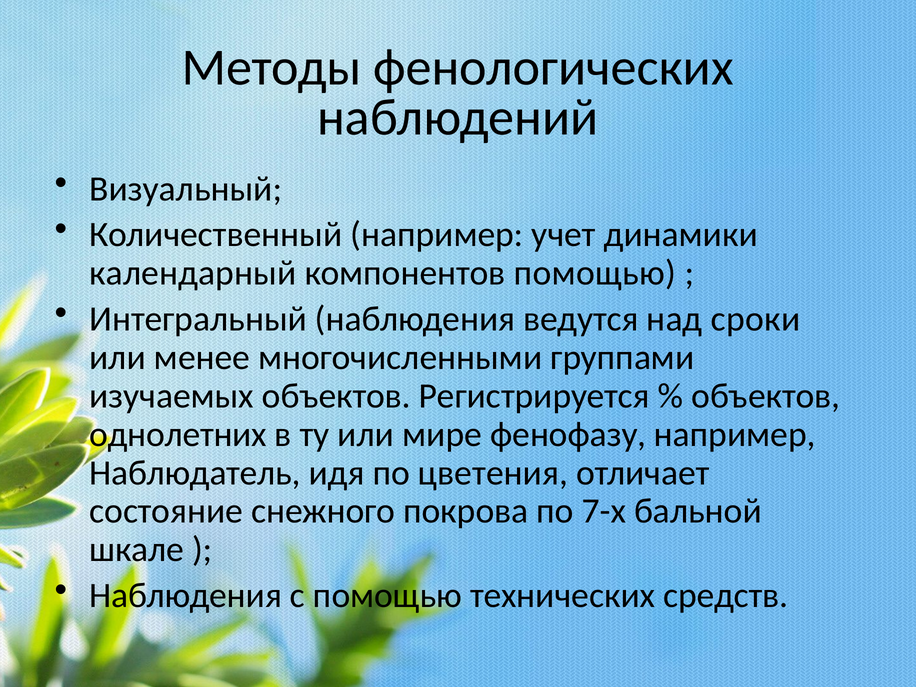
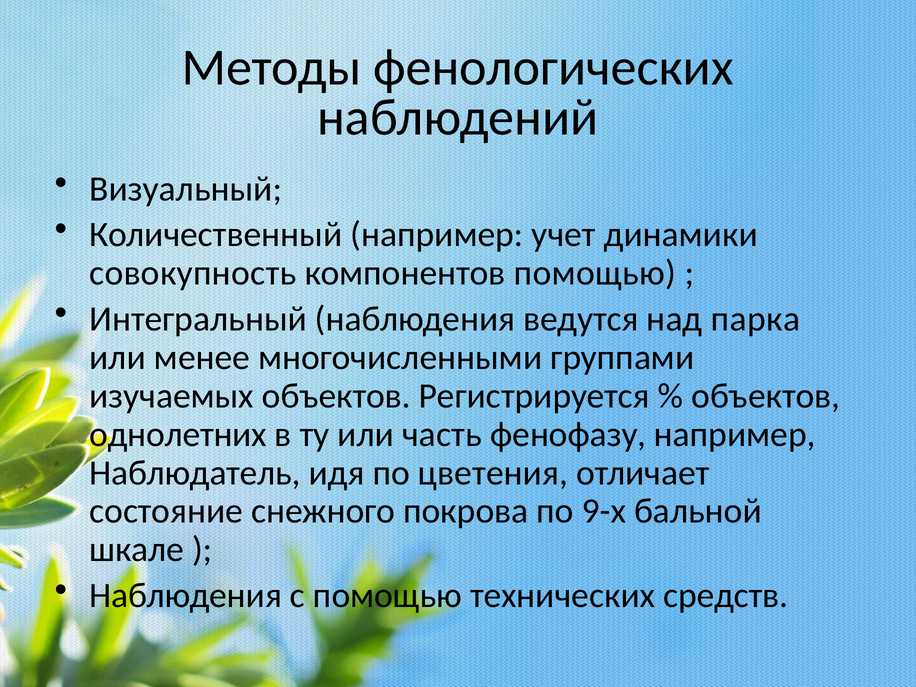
календарный: календарный -> совокупность
сроки: сроки -> парка
мире: мире -> часть
7-х: 7-х -> 9-х
